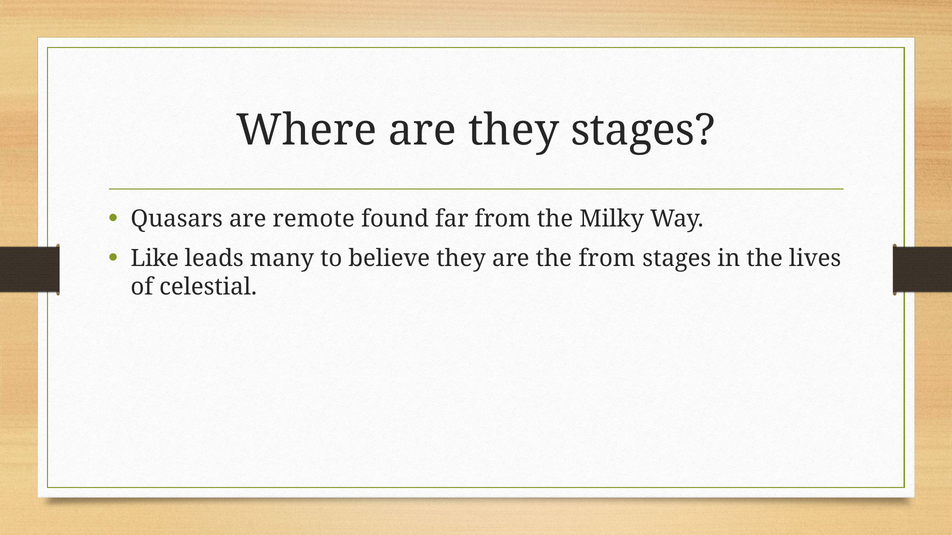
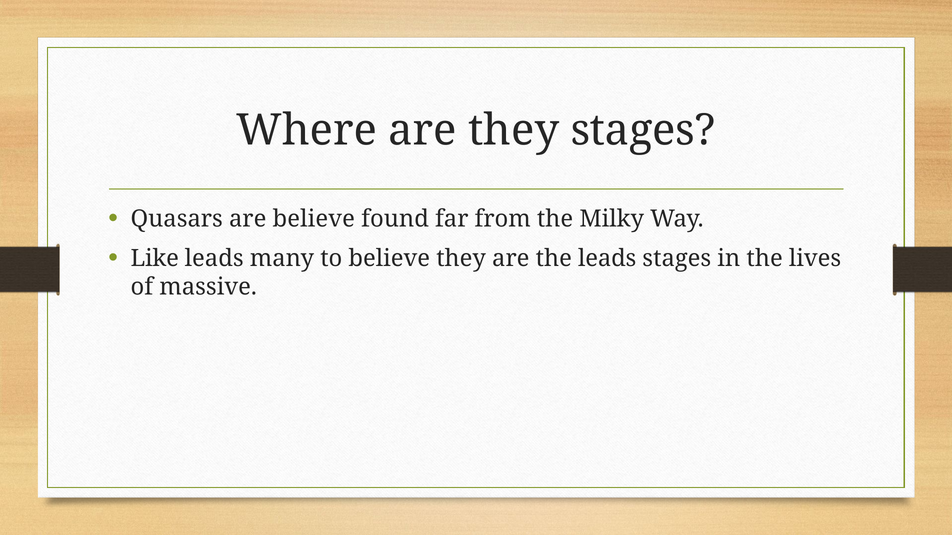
are remote: remote -> believe
the from: from -> leads
celestial: celestial -> massive
